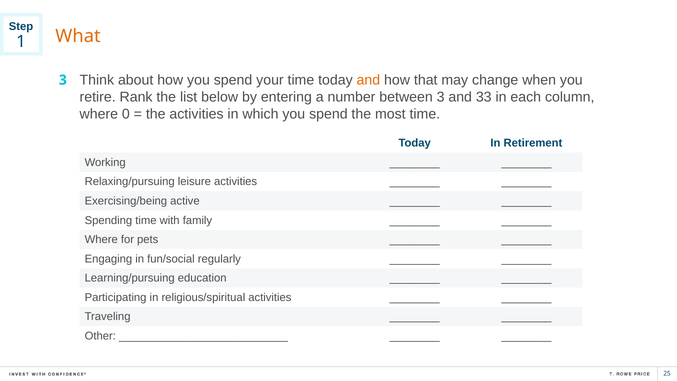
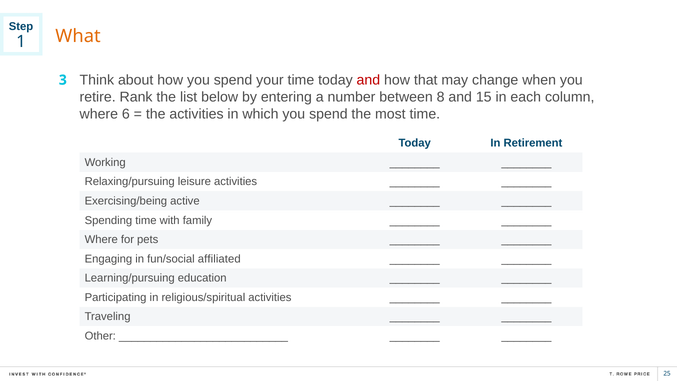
and at (368, 80) colour: orange -> red
between 3: 3 -> 8
33: 33 -> 15
0: 0 -> 6
regularly: regularly -> affiliated
